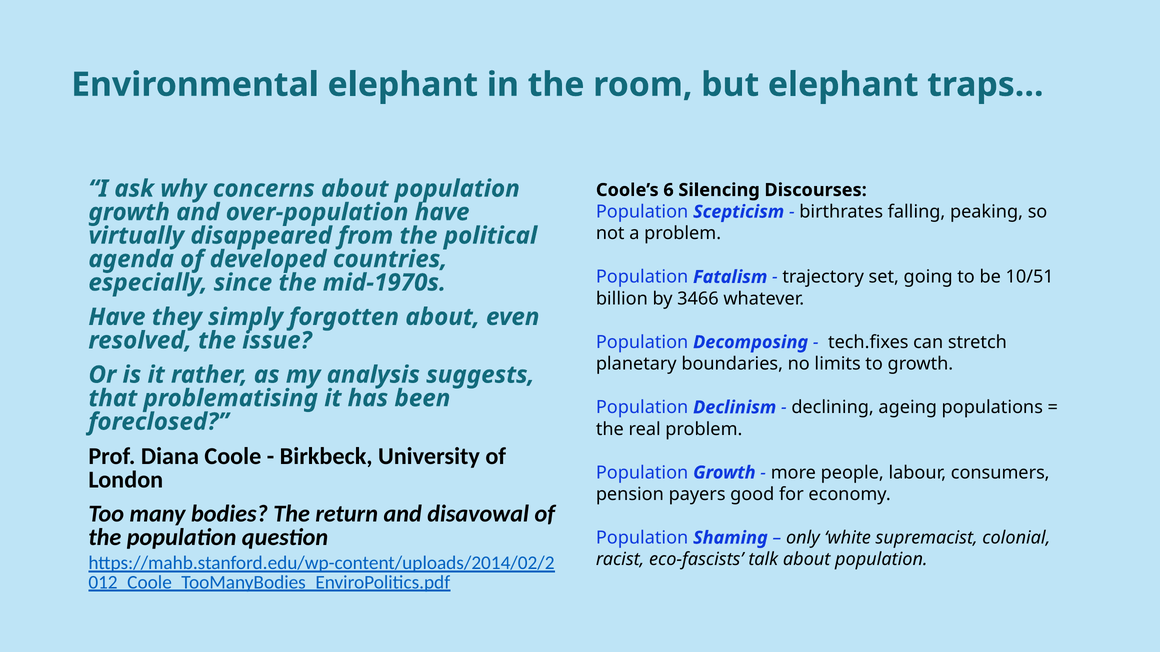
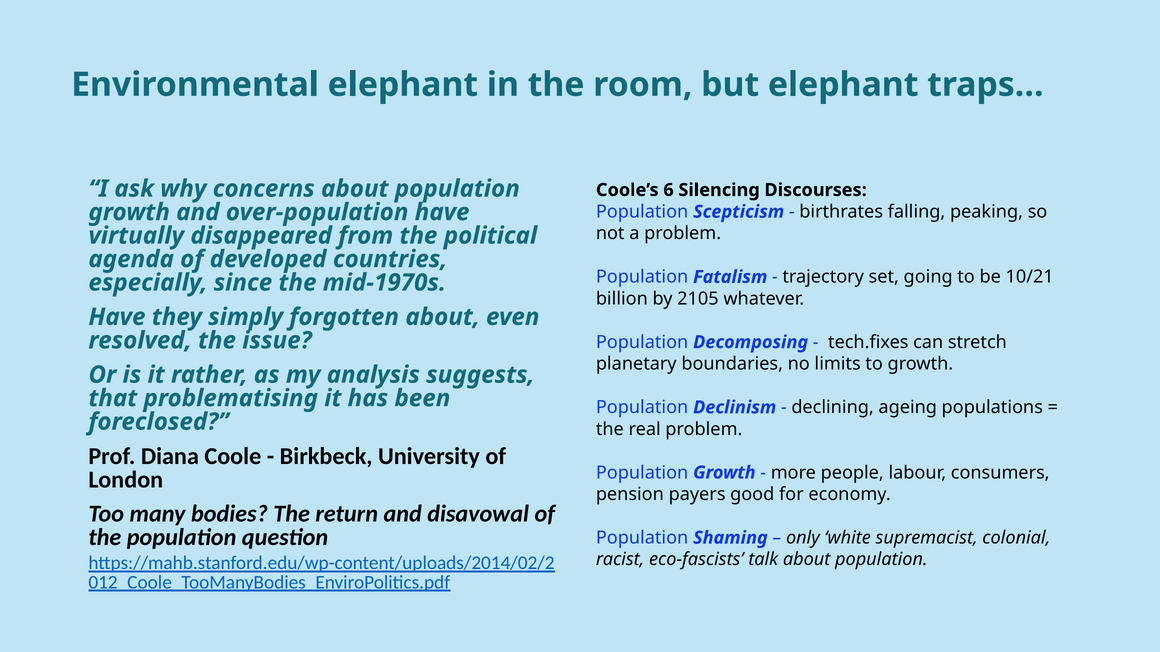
10/51: 10/51 -> 10/21
3466: 3466 -> 2105
